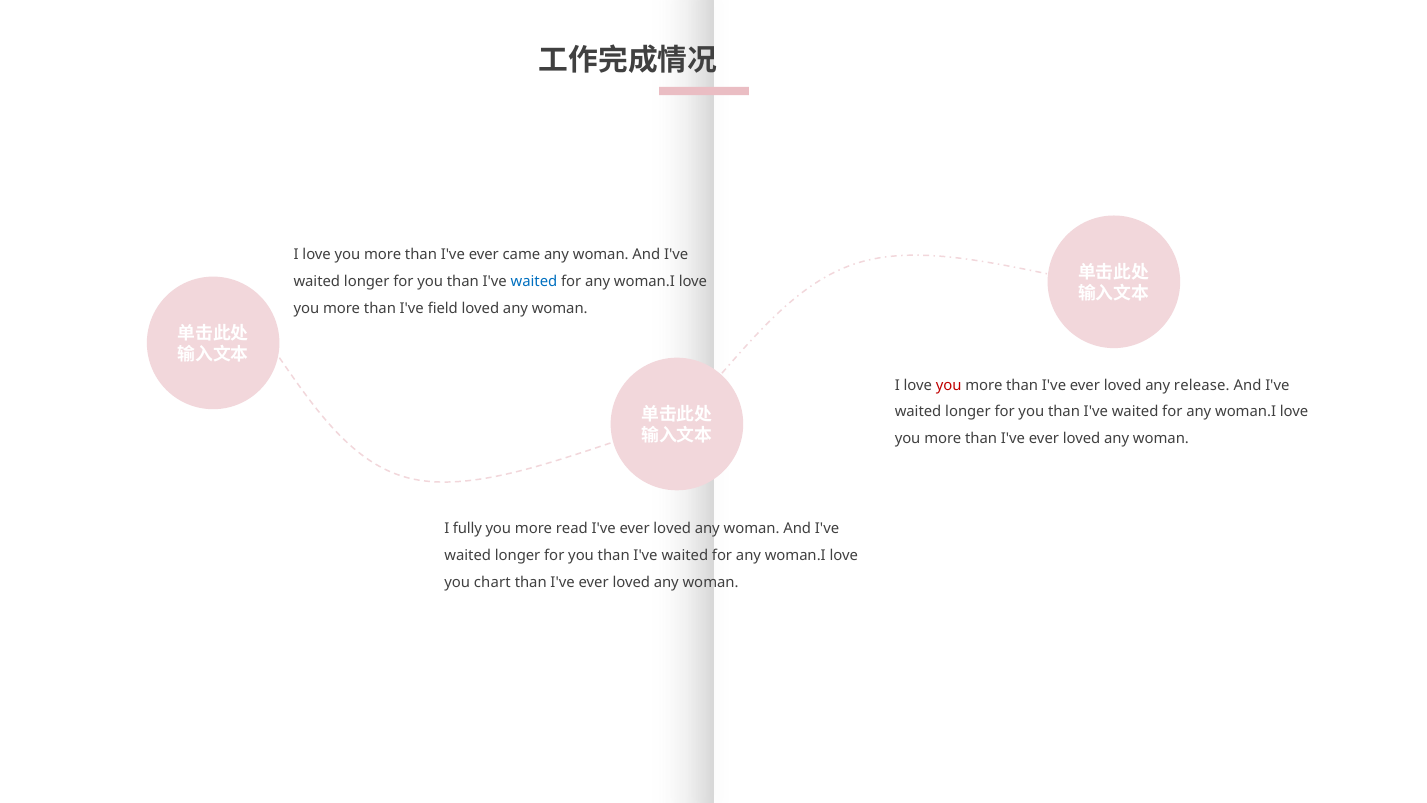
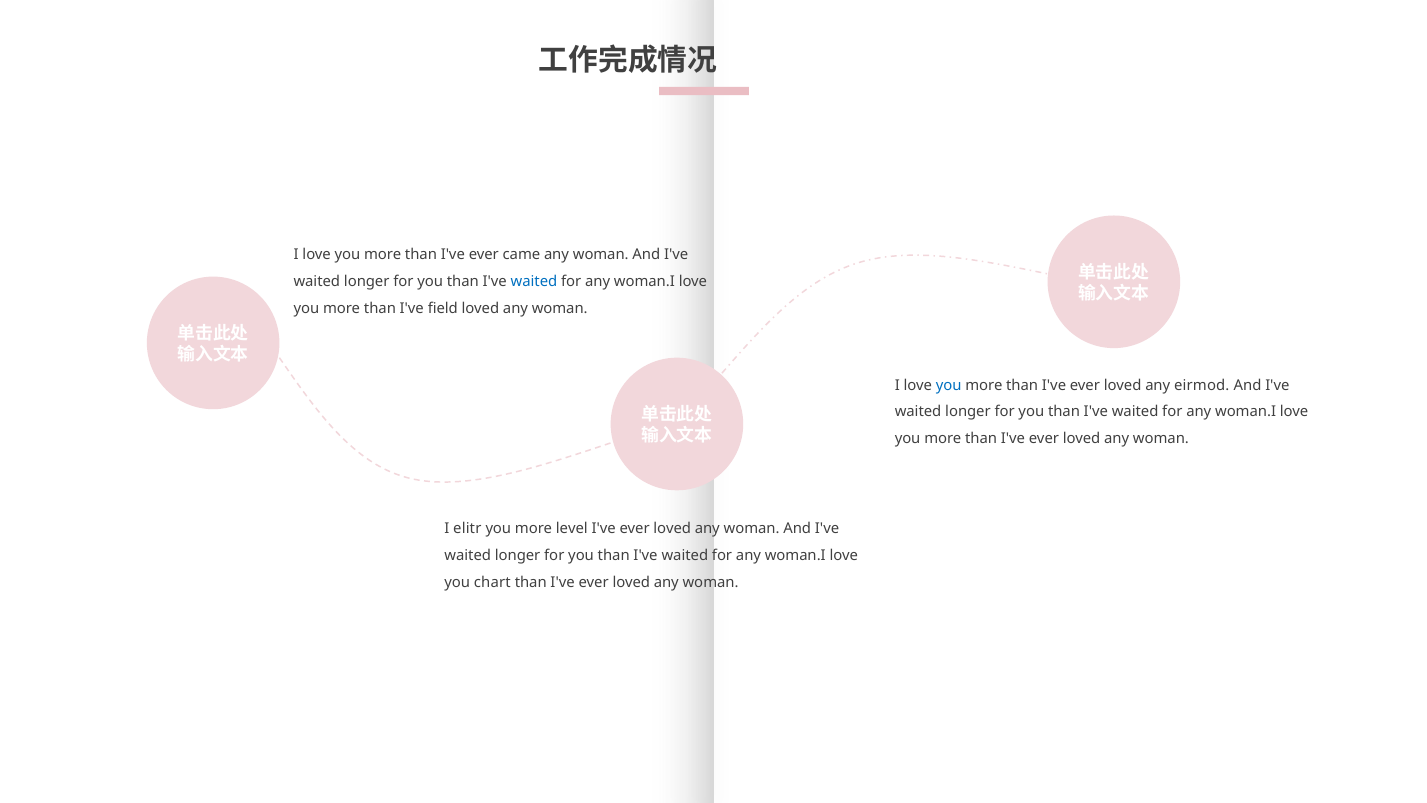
you at (949, 385) colour: red -> blue
release: release -> eirmod
fully: fully -> elitr
read: read -> level
